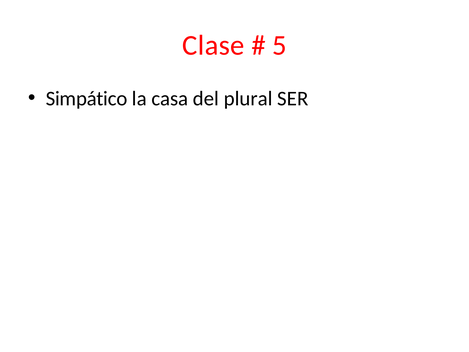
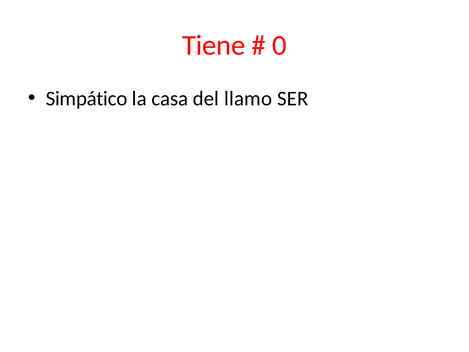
Clase: Clase -> Tiene
5: 5 -> 0
plural: plural -> llamo
